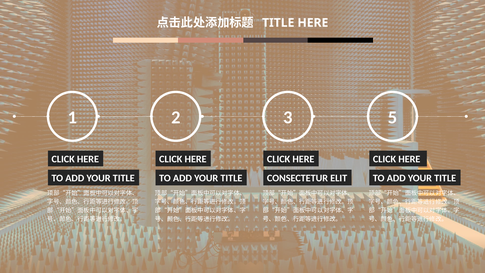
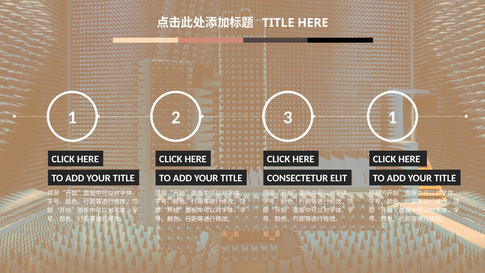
2 5: 5 -> 1
